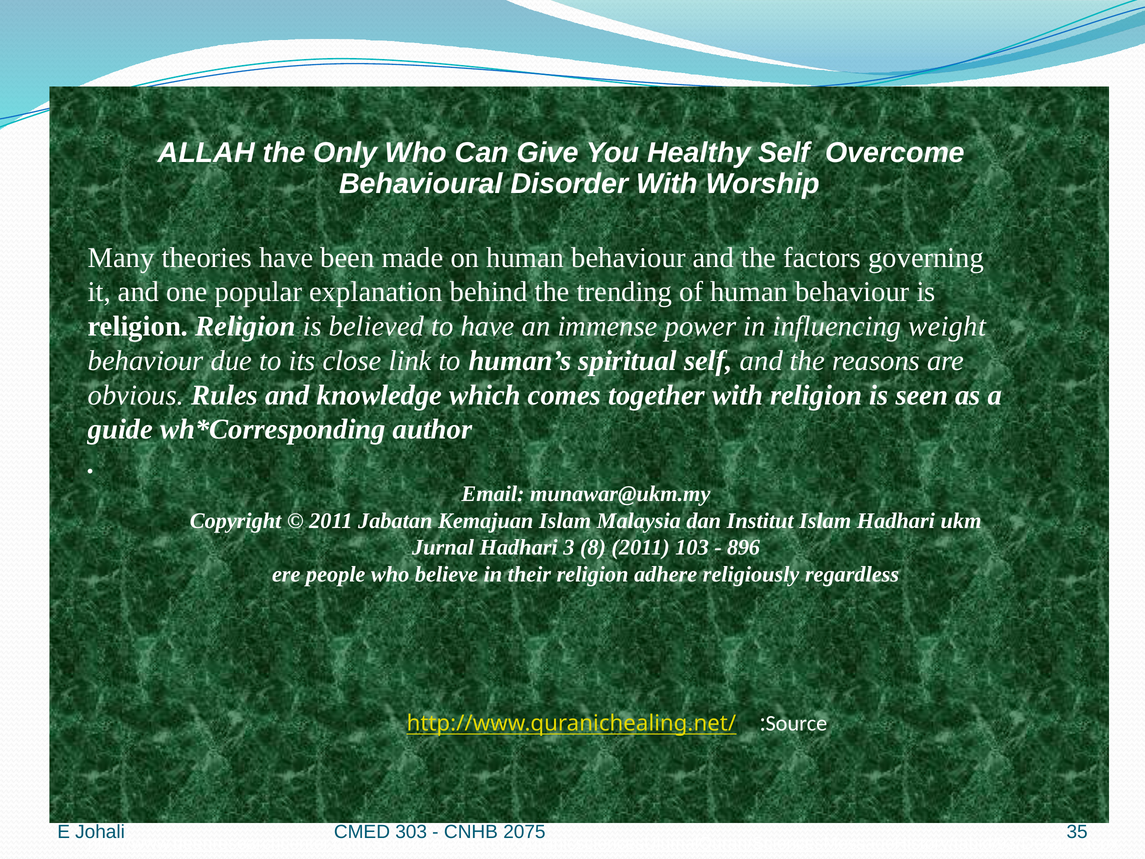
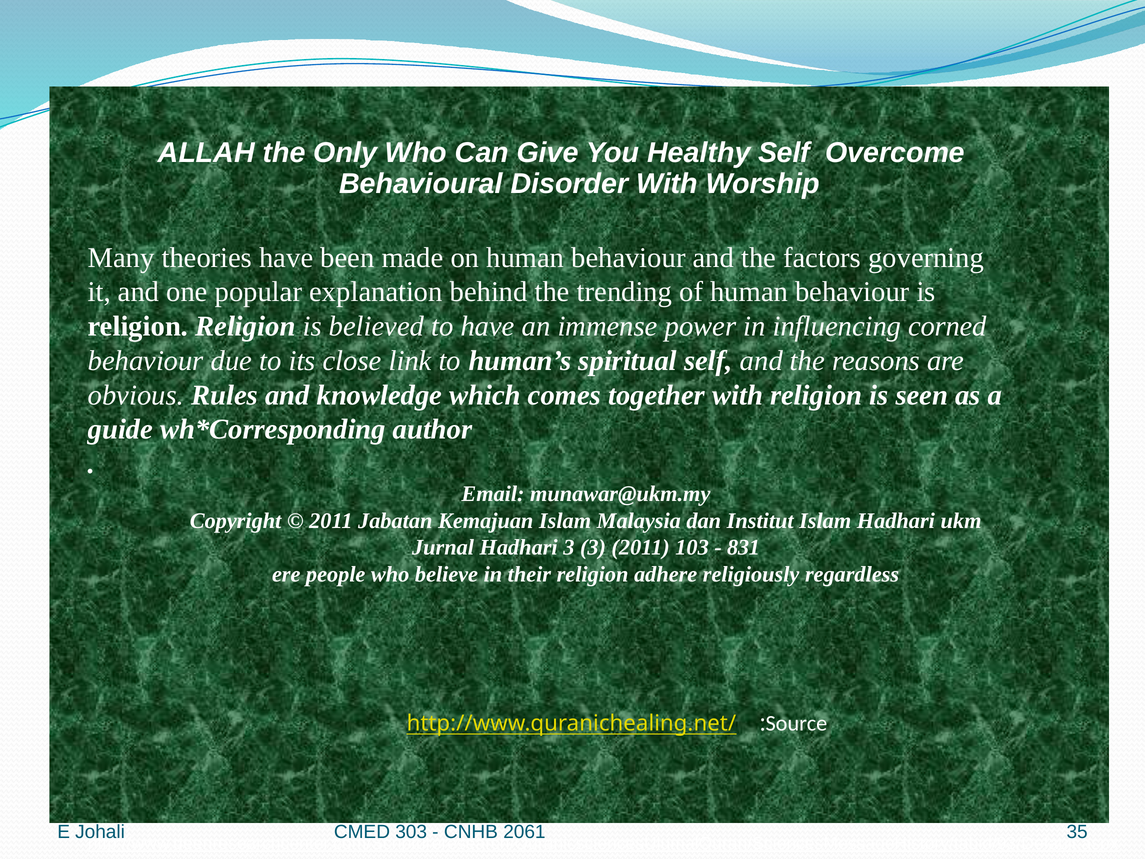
weight: weight -> corned
3 8: 8 -> 3
896: 896 -> 831
2075: 2075 -> 2061
